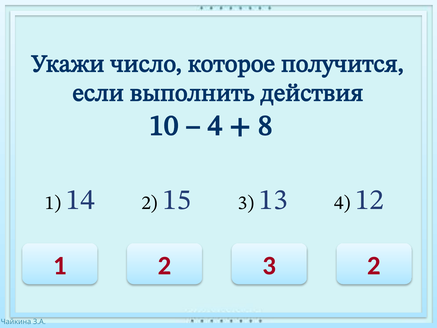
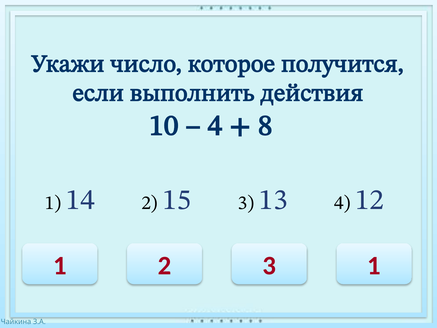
1 2: 2 -> 1
